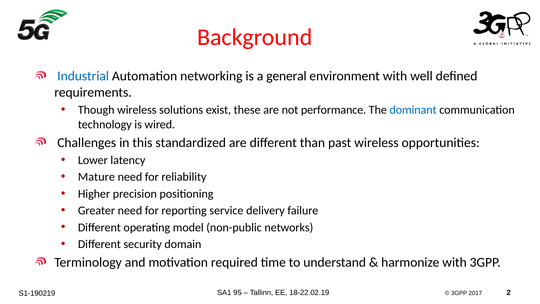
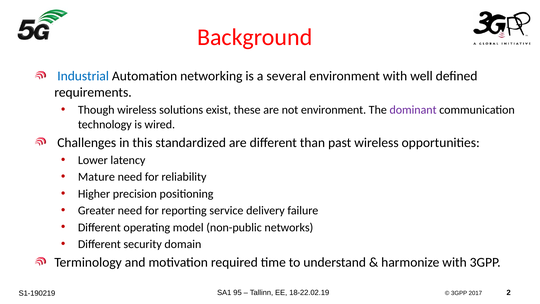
general: general -> several
not performance: performance -> environment
dominant colour: blue -> purple
